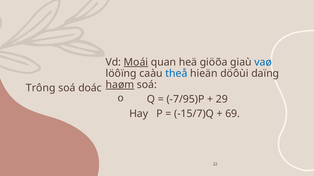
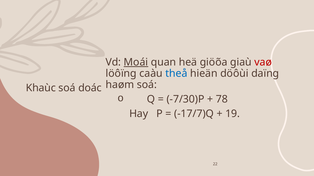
vaø colour: blue -> red
haøm underline: present -> none
Trông: Trông -> Khaùc
-7/95)P: -7/95)P -> -7/30)P
29: 29 -> 78
-15/7)Q: -15/7)Q -> -17/7)Q
69: 69 -> 19
